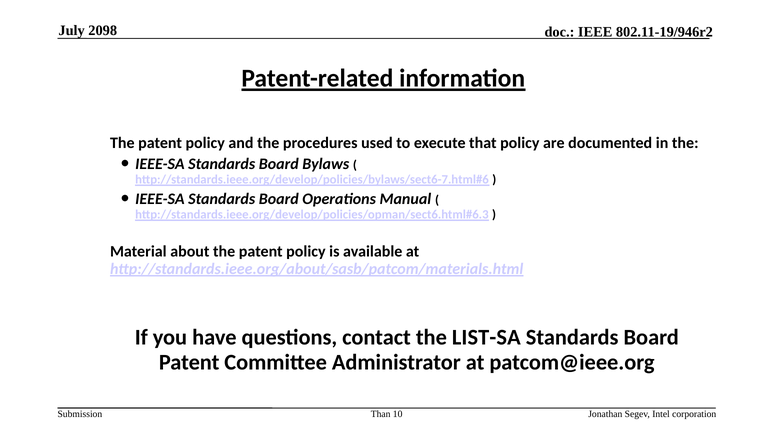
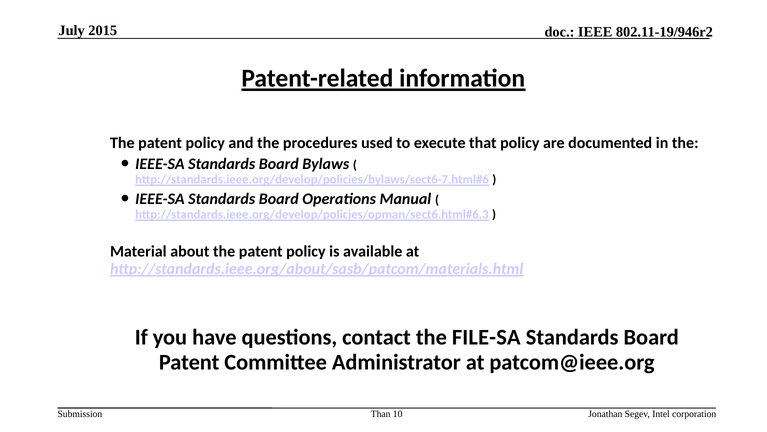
2098: 2098 -> 2015
LIST-SA: LIST-SA -> FILE-SA
